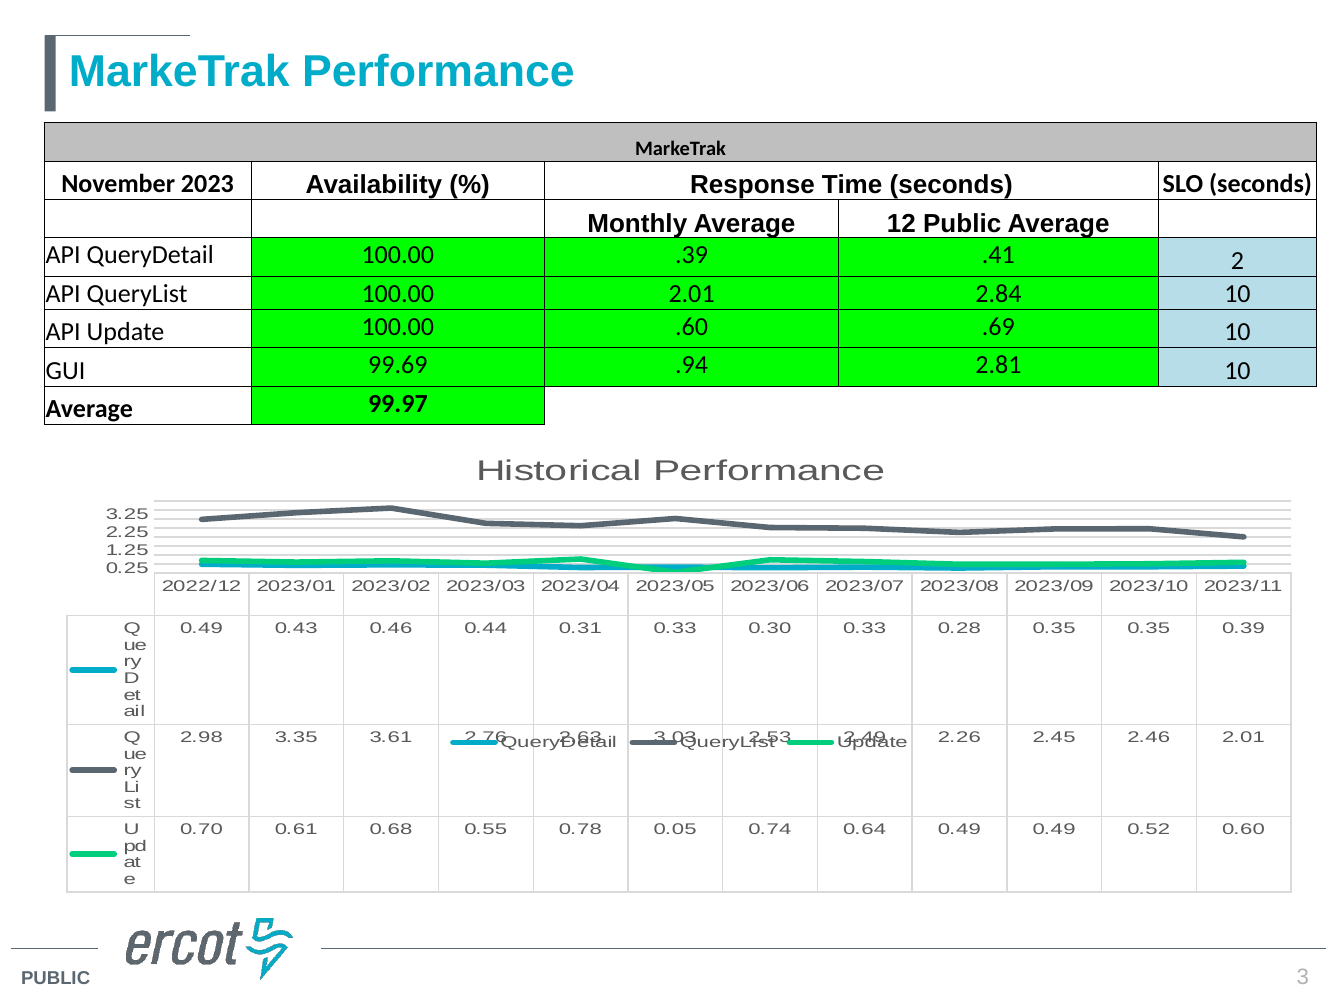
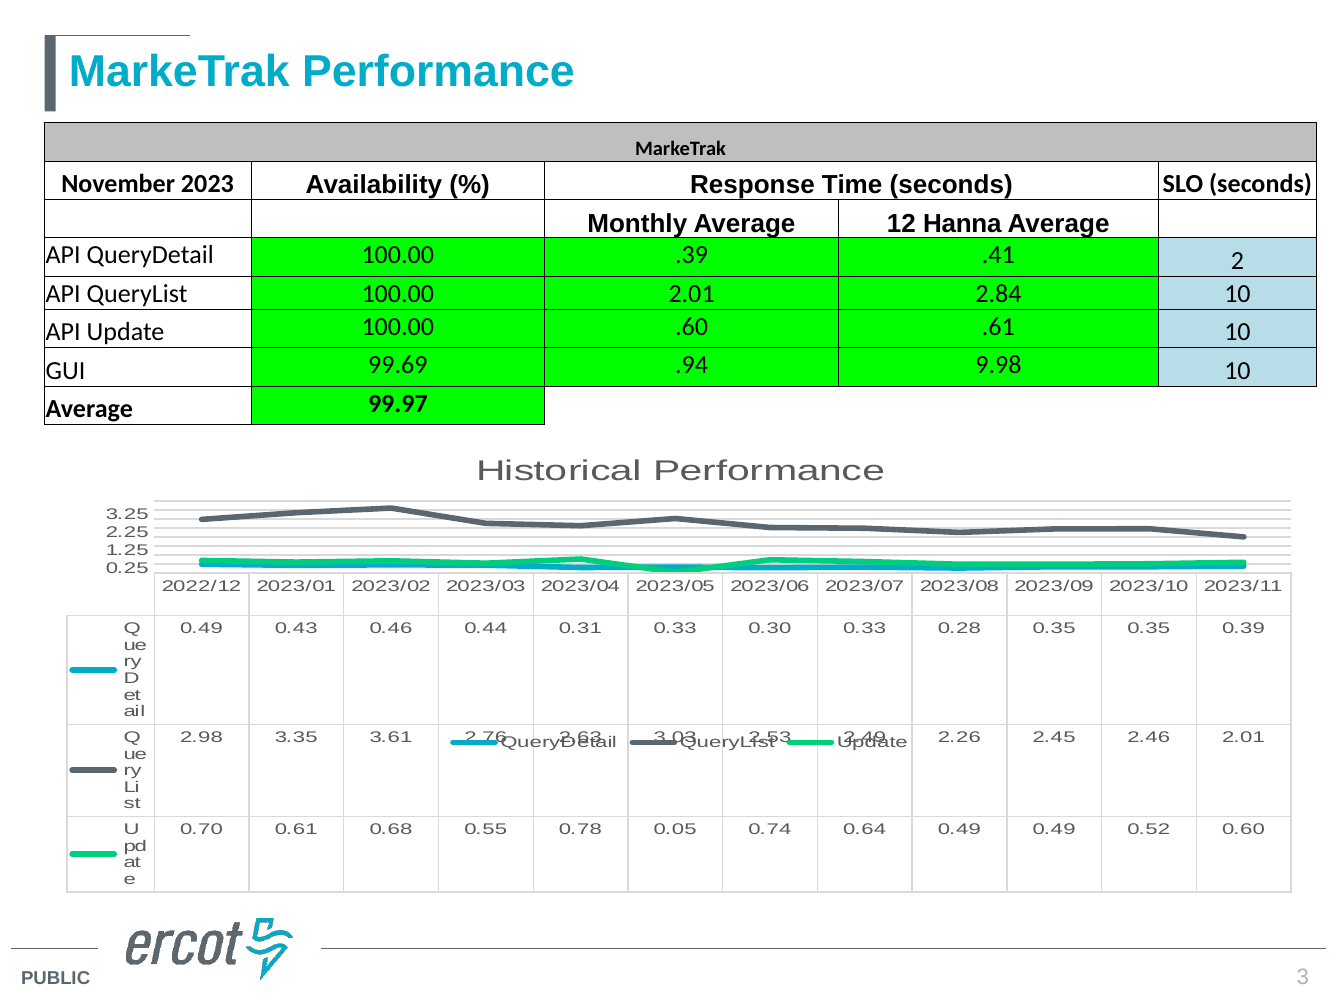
12 Public: Public -> Hanna
.69: .69 -> .61
2.81: 2.81 -> 9.98
